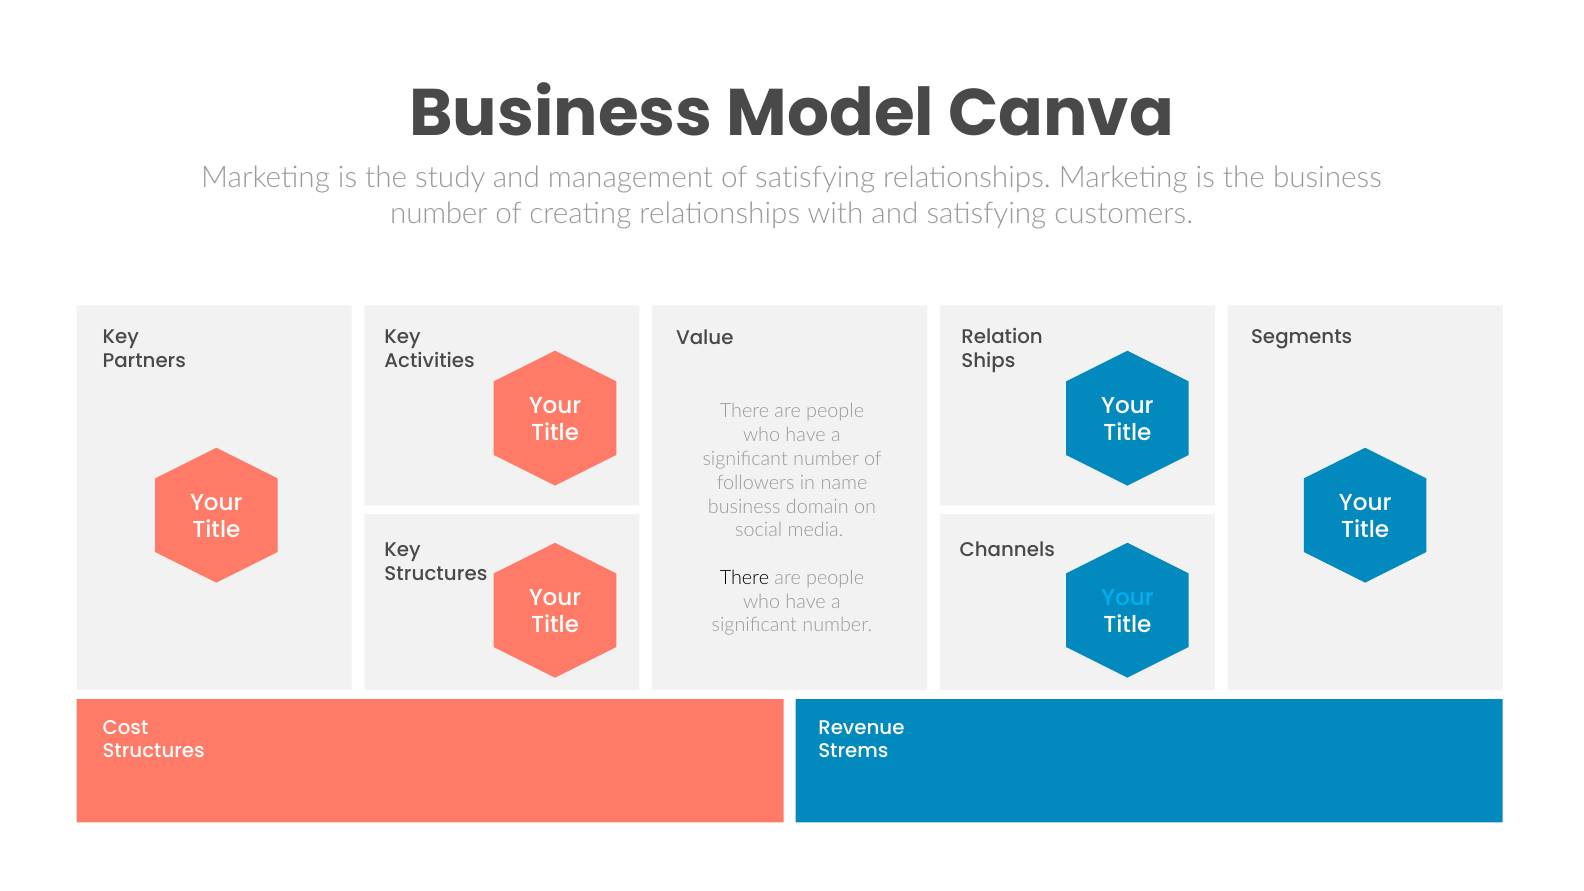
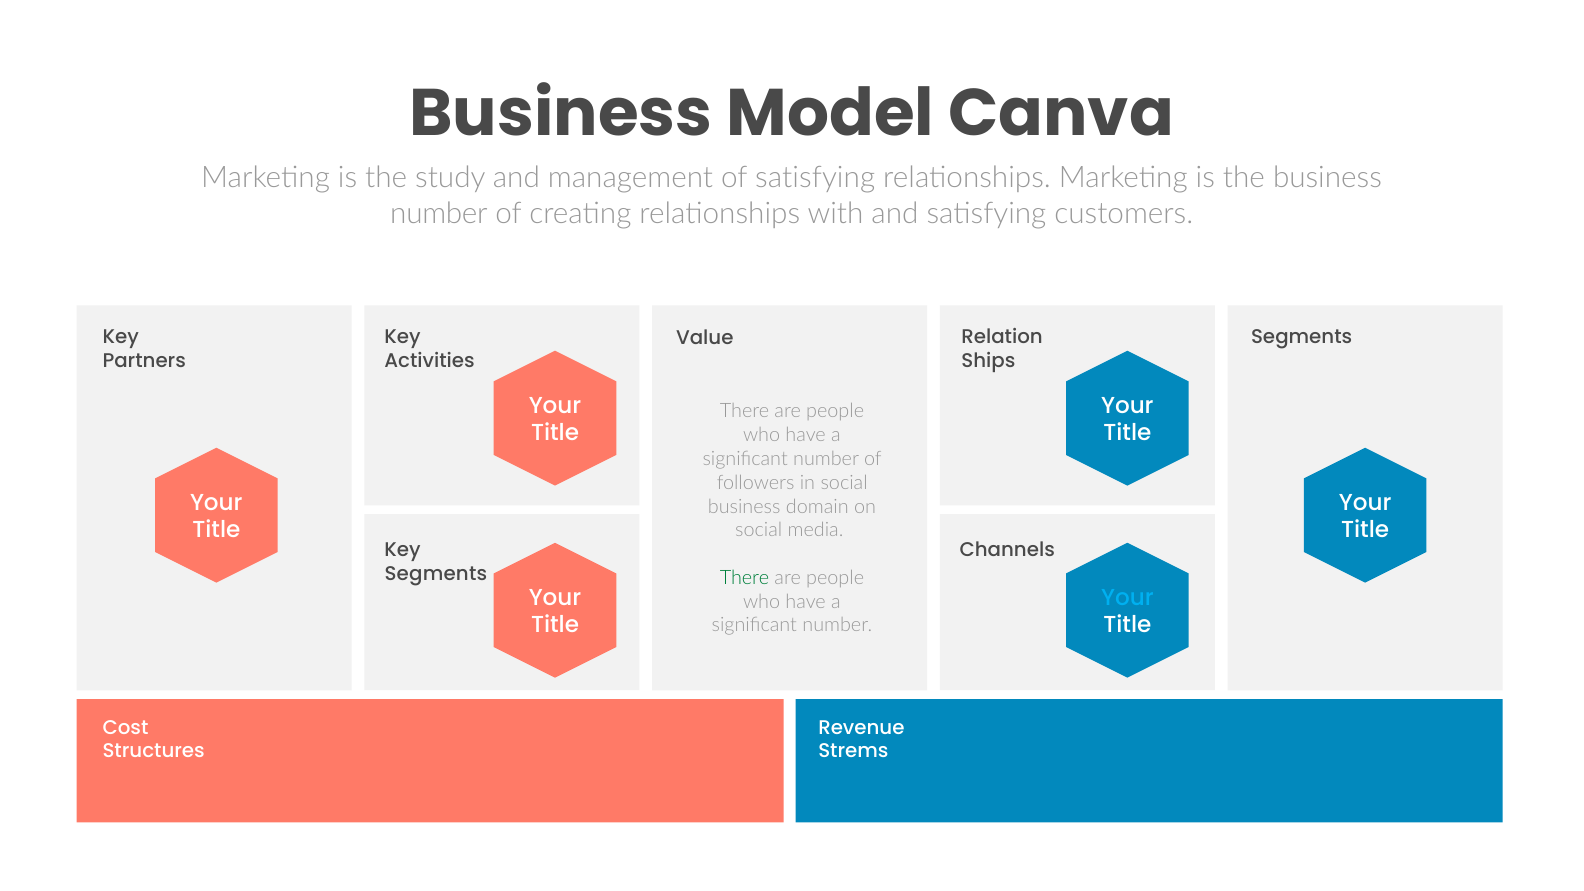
in name: name -> social
There at (745, 578) colour: black -> green
Structures at (436, 574): Structures -> Segments
